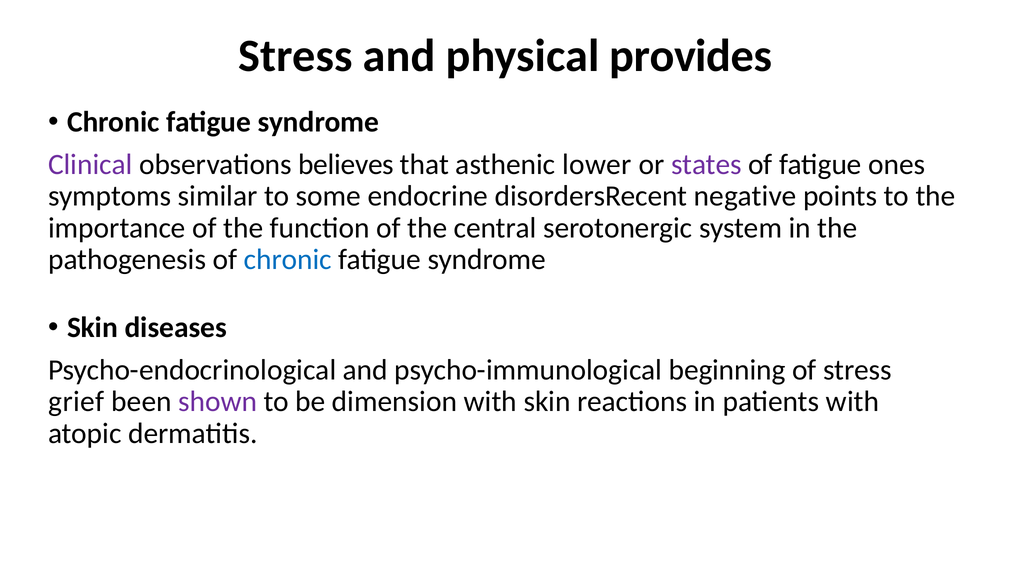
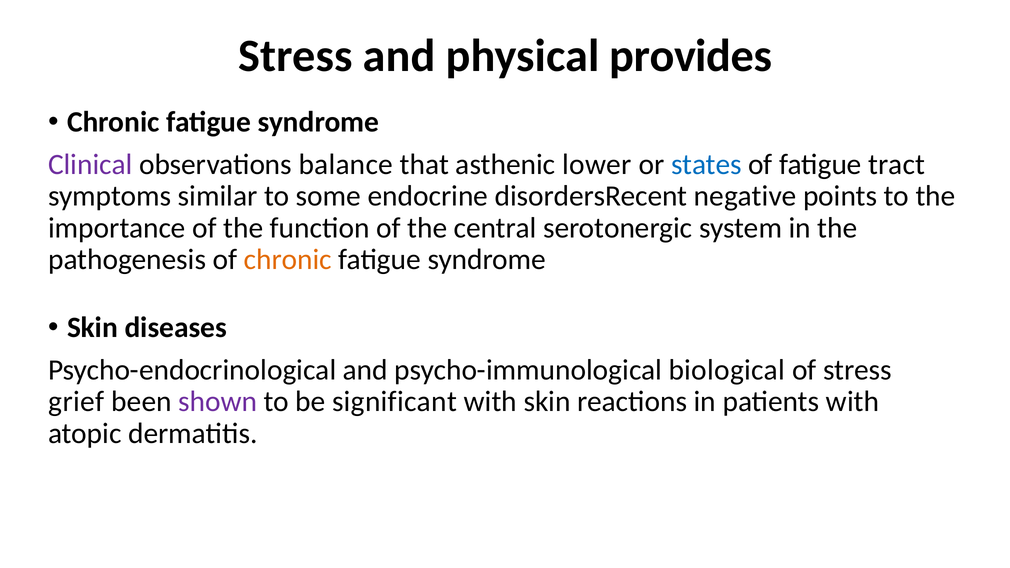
believes: believes -> balance
states colour: purple -> blue
ones: ones -> tract
chronic at (288, 260) colour: blue -> orange
beginning: beginning -> biological
dimension: dimension -> significant
